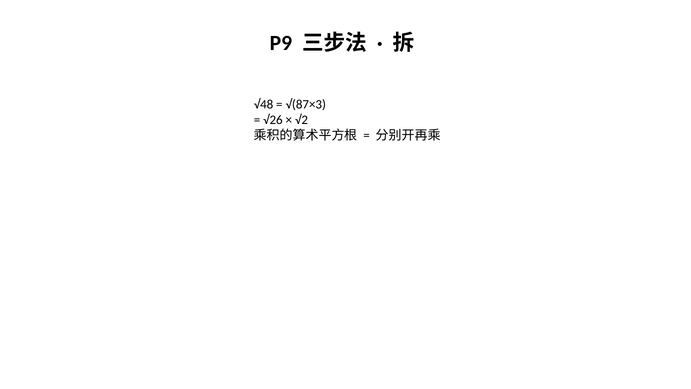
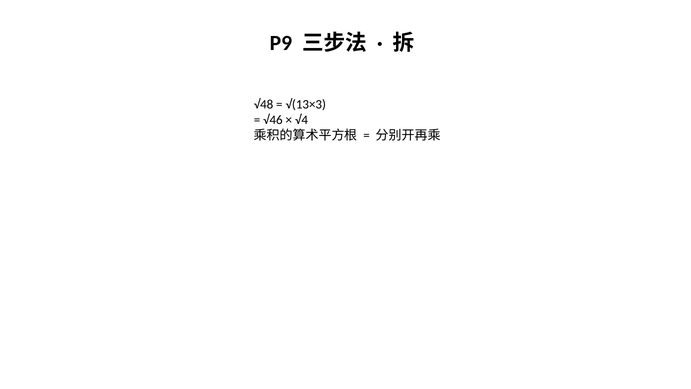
√(87×3: √(87×3 -> √(13×3
√26: √26 -> √46
√2: √2 -> √4
